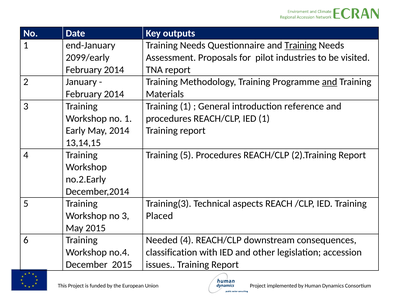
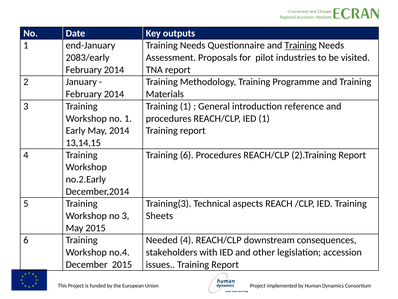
2099/early: 2099/early -> 2083/early
and at (330, 82) underline: present -> none
Training 5: 5 -> 6
Placed: Placed -> Sheets
classification: classification -> stakeholders
